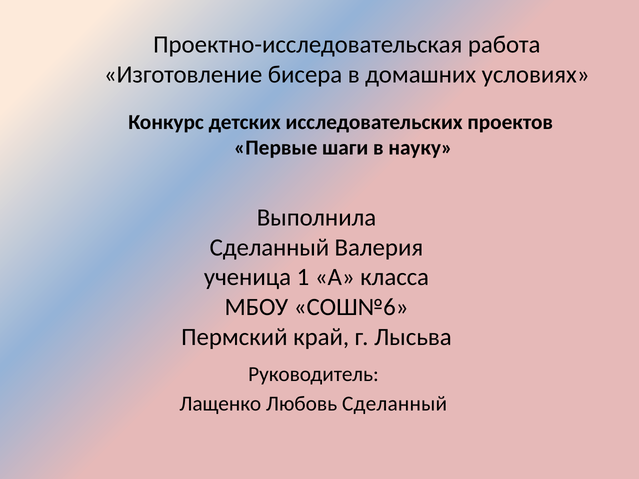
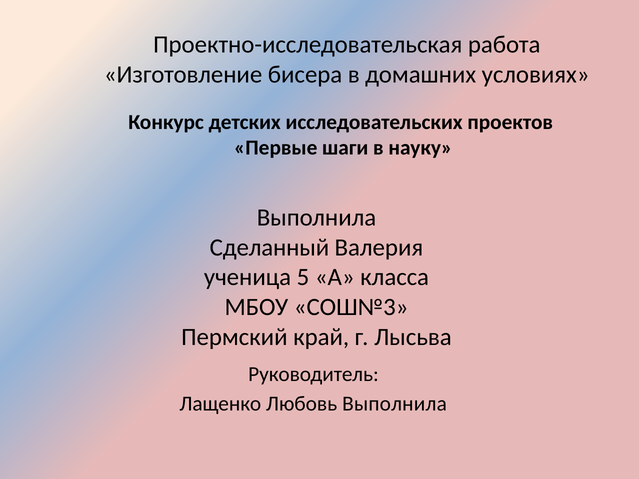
1: 1 -> 5
СОШ№6: СОШ№6 -> СОШ№3
Любовь Сделанный: Сделанный -> Выполнила
